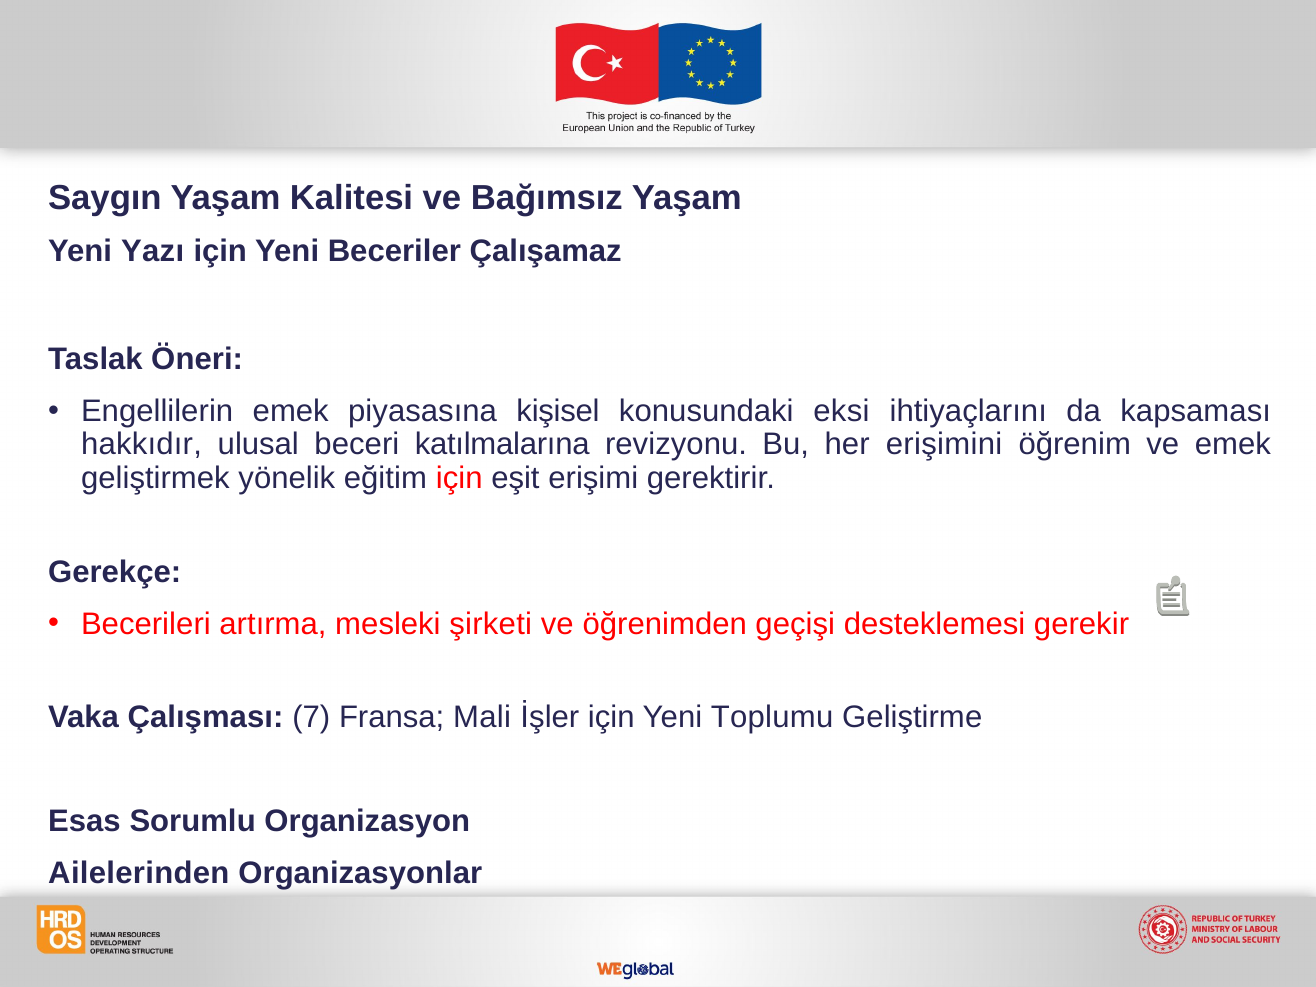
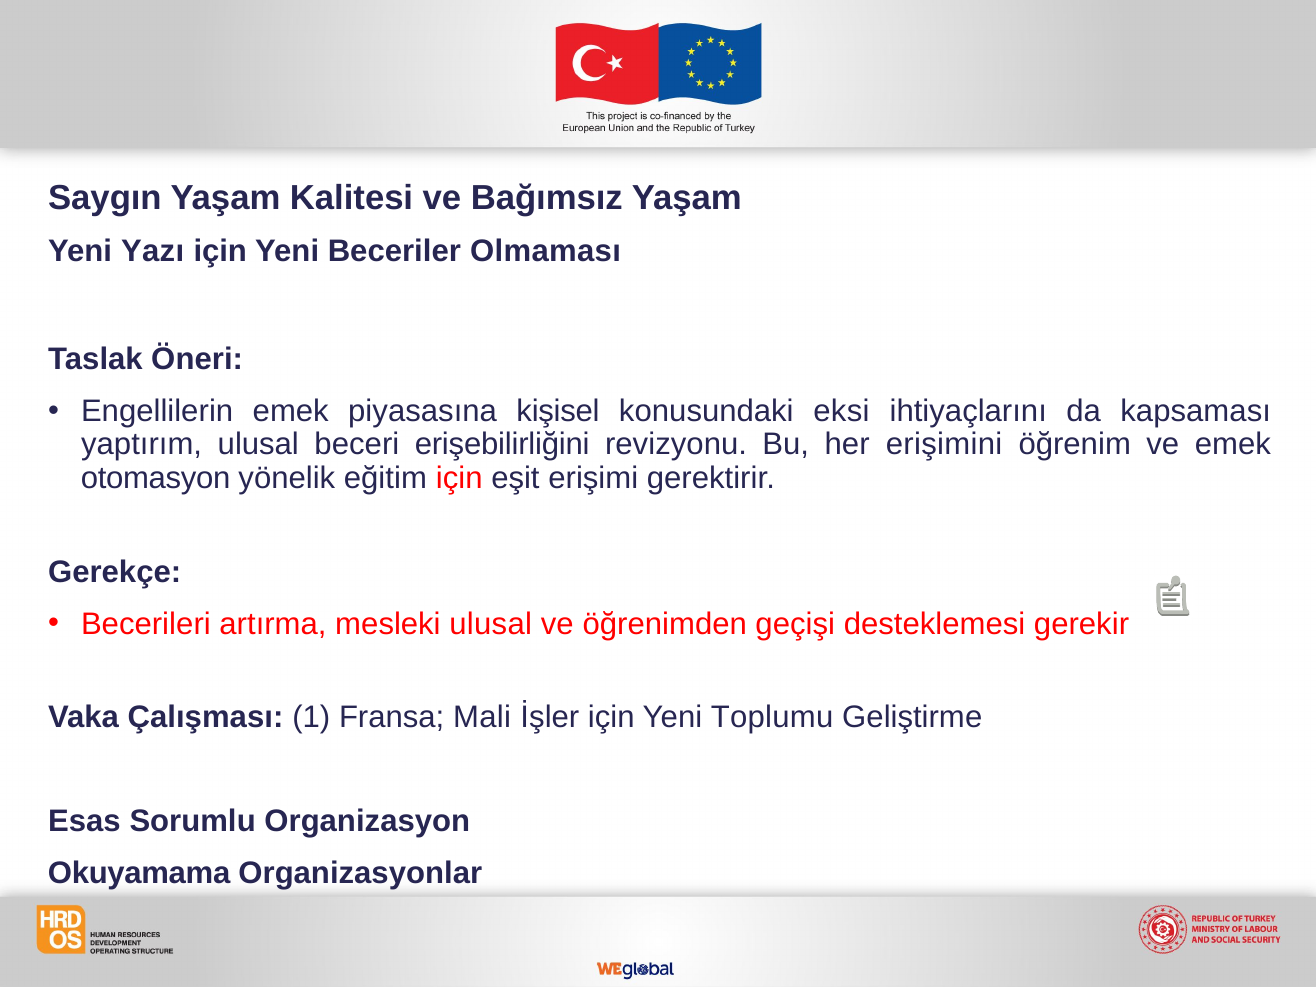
Çalışamaz: Çalışamaz -> Olmaması
hakkıdır: hakkıdır -> yaptırım
katılmalarına: katılmalarına -> erişebilirliğini
geliştirmek: geliştirmek -> otomasyon
mesleki şirketi: şirketi -> ulusal
7: 7 -> 1
Ailelerinden: Ailelerinden -> Okuyamama
